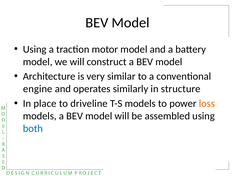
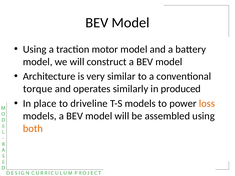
engine: engine -> torque
structure: structure -> produced
both colour: blue -> orange
